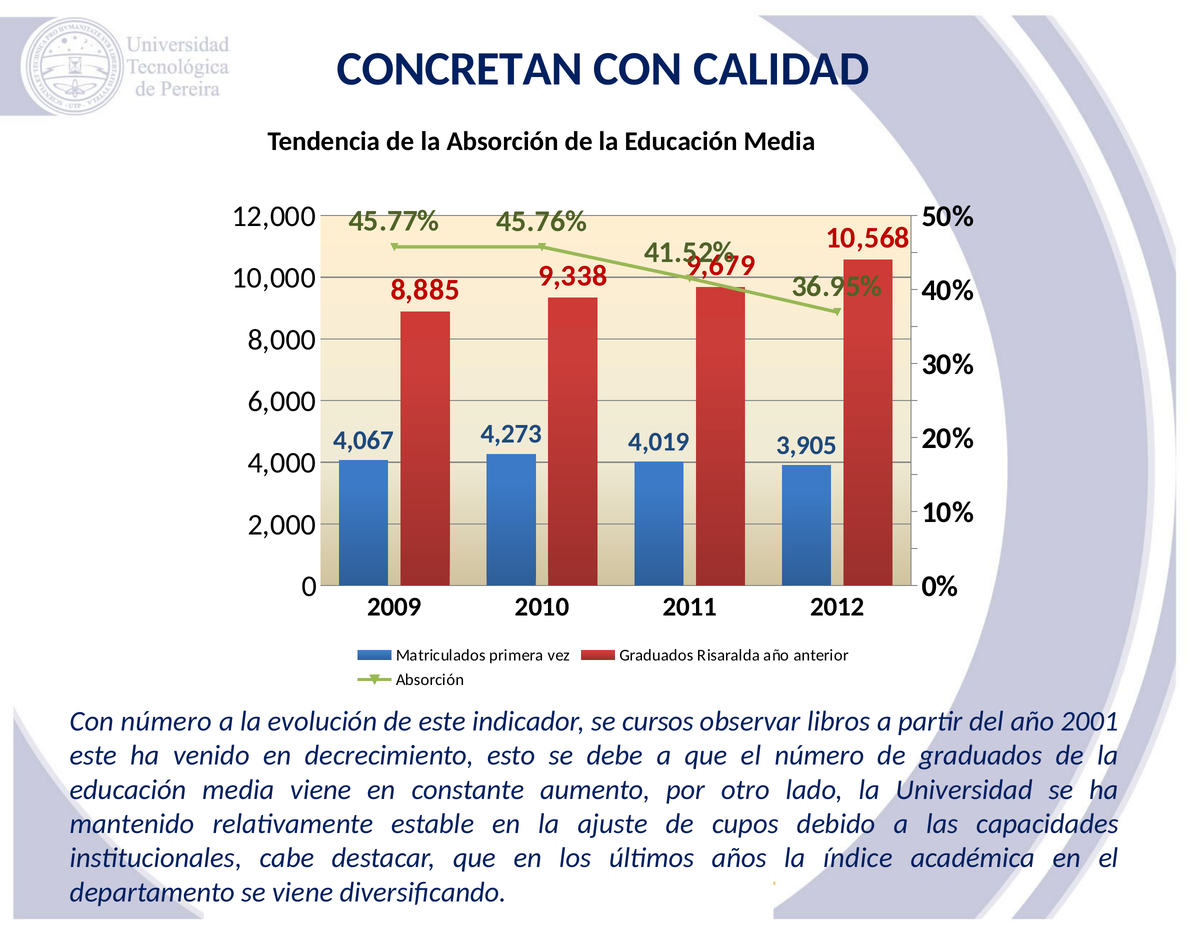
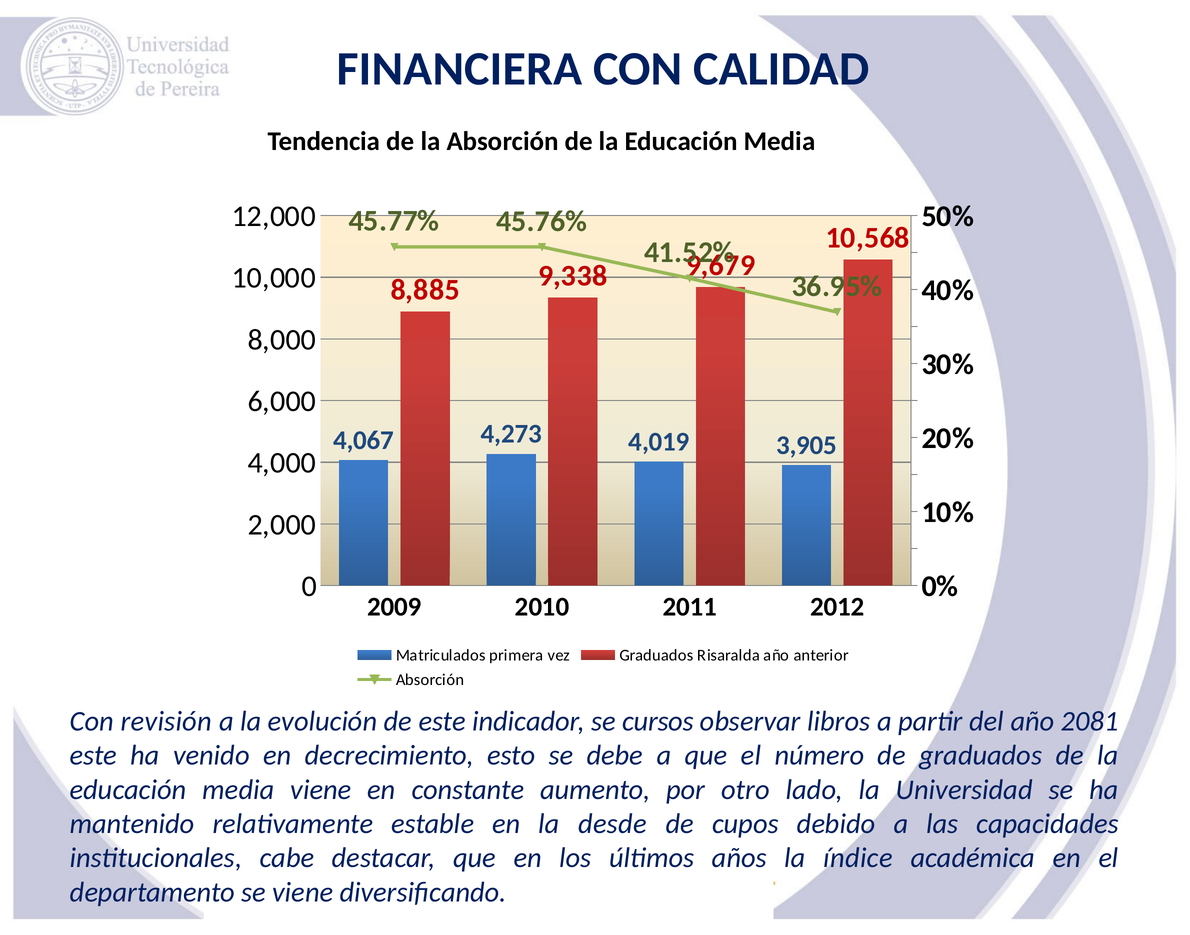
CONCRETAN: CONCRETAN -> FINANCIERA
Con número: número -> revisión
2001: 2001 -> 2081
ajuste: ajuste -> desde
